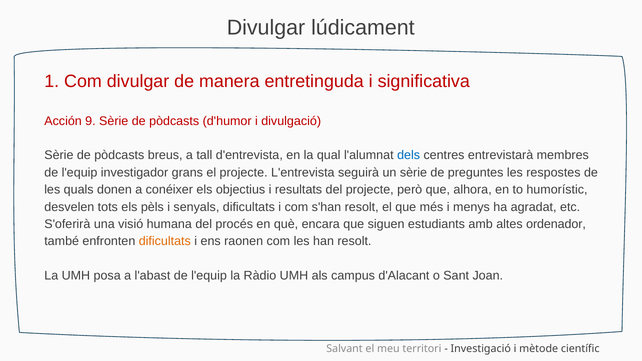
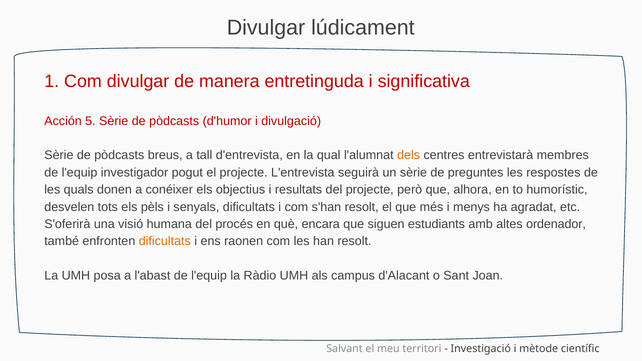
9: 9 -> 5
dels colour: blue -> orange
grans: grans -> pogut
